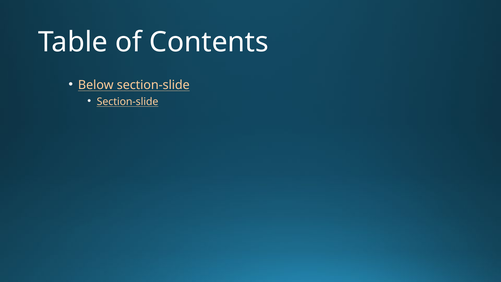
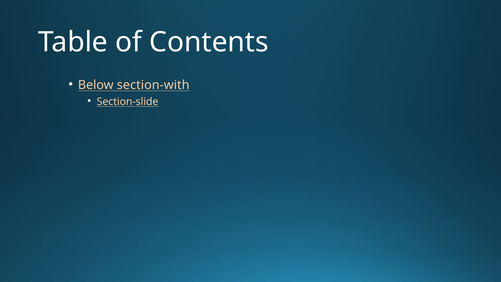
Below section-slide: section-slide -> section-with
